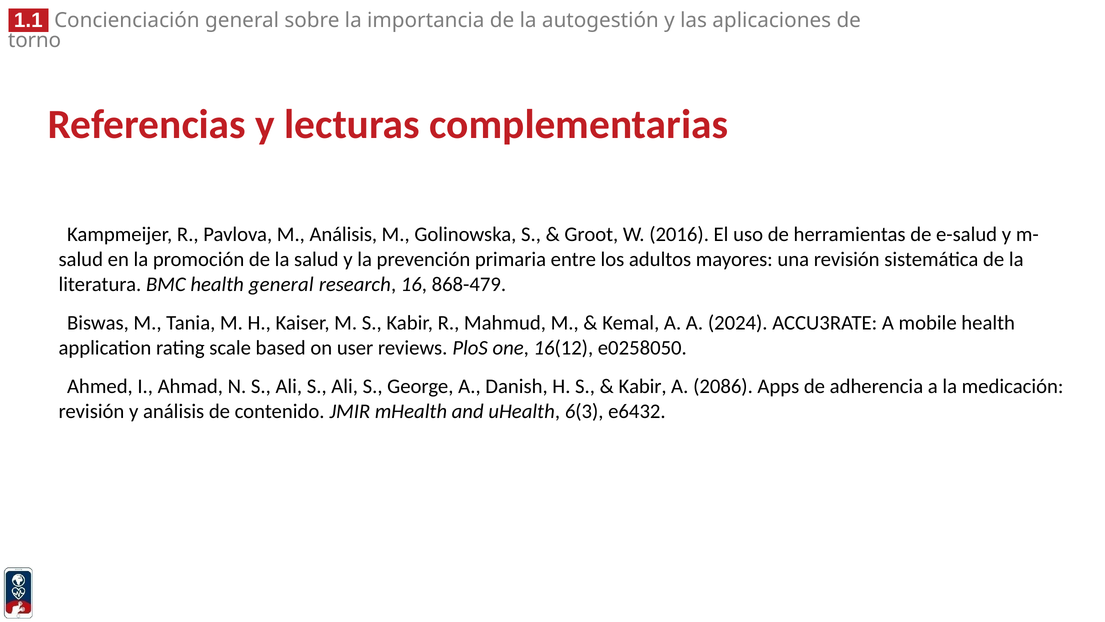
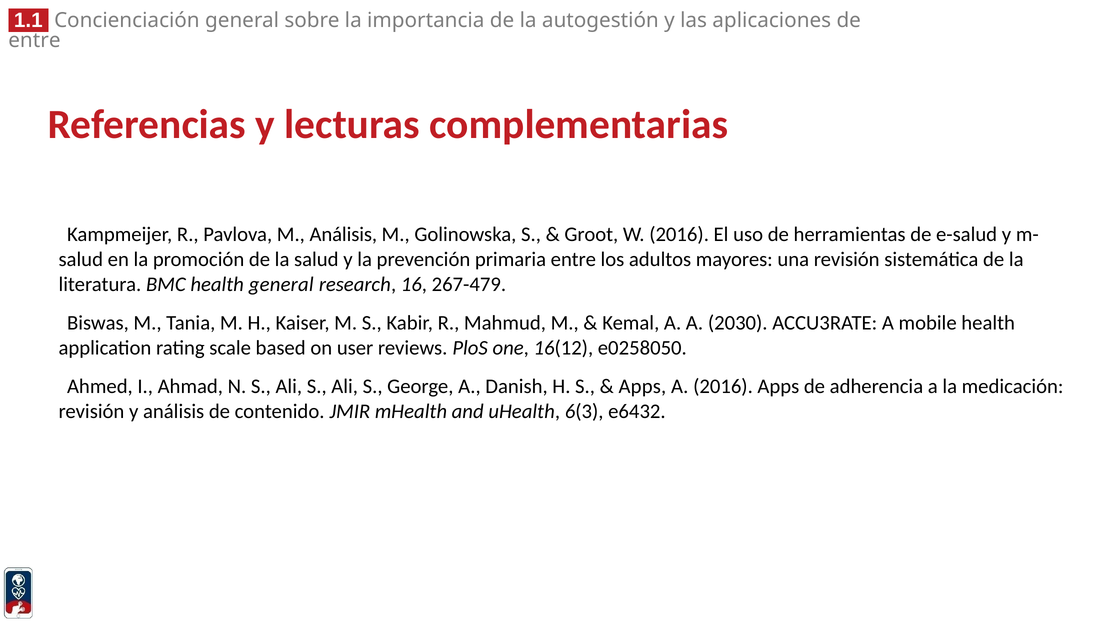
torno at (35, 40): torno -> entre
868-479: 868-479 -> 267-479
2024: 2024 -> 2030
Kabir at (643, 386): Kabir -> Apps
A 2086: 2086 -> 2016
